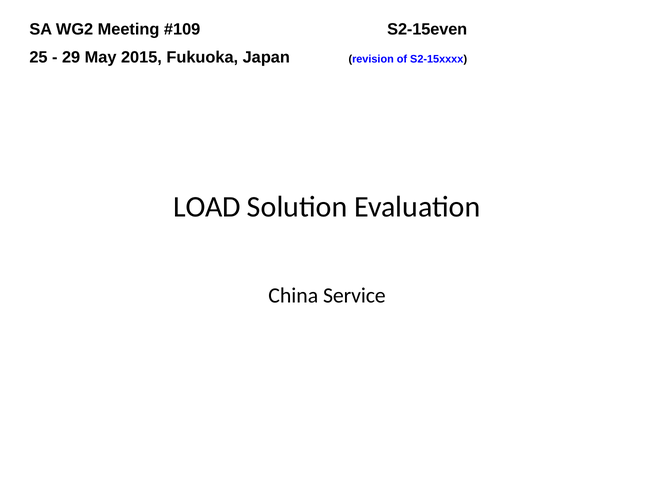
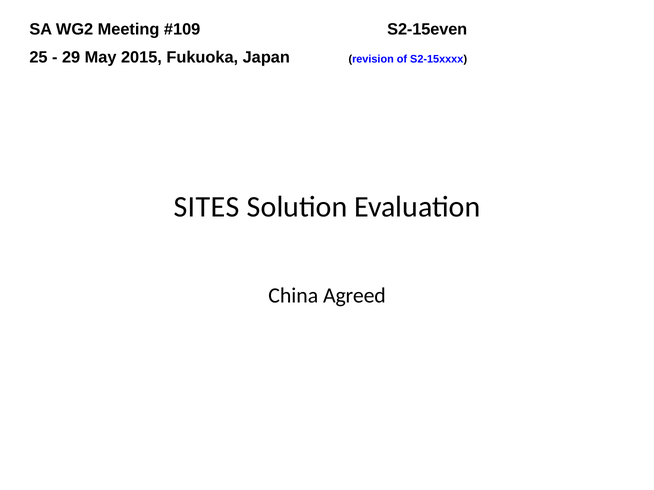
LOAD: LOAD -> SITES
Service: Service -> Agreed
